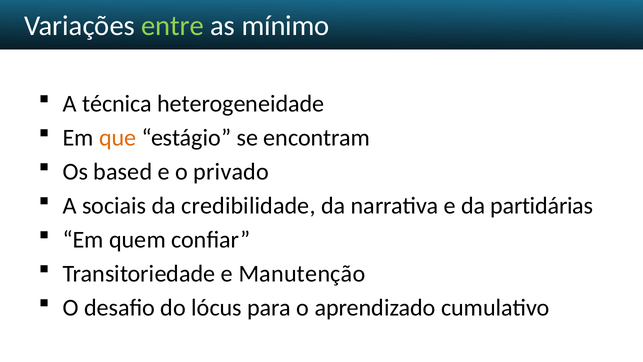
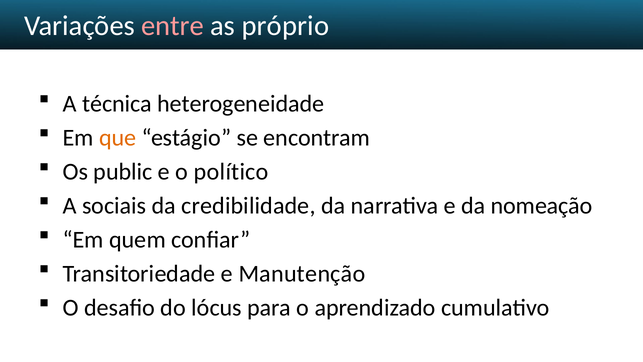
entre colour: light green -> pink
mínimo: mínimo -> próprio
based: based -> public
privado: privado -> político
partidárias: partidárias -> nomeação
